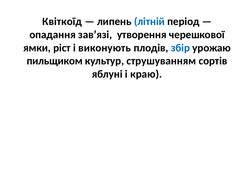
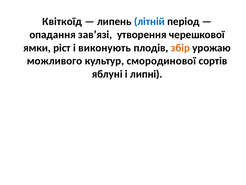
збір colour: blue -> orange
пильщиком: пильщиком -> можливого
струшуванням: струшуванням -> смородинової
краю: краю -> липні
